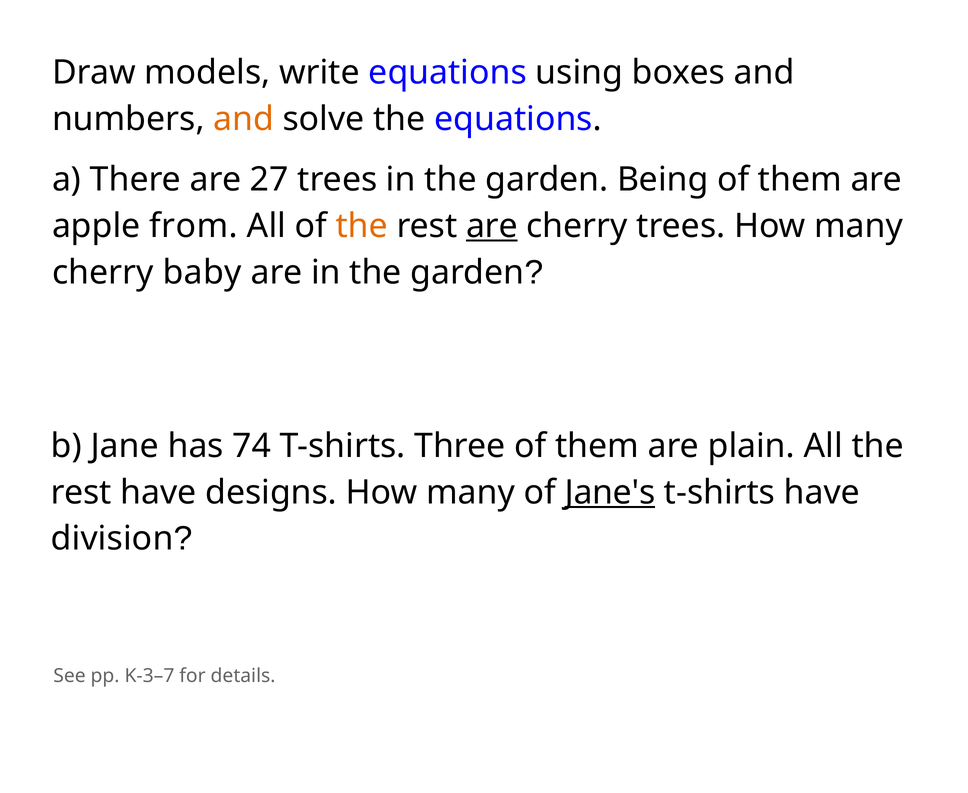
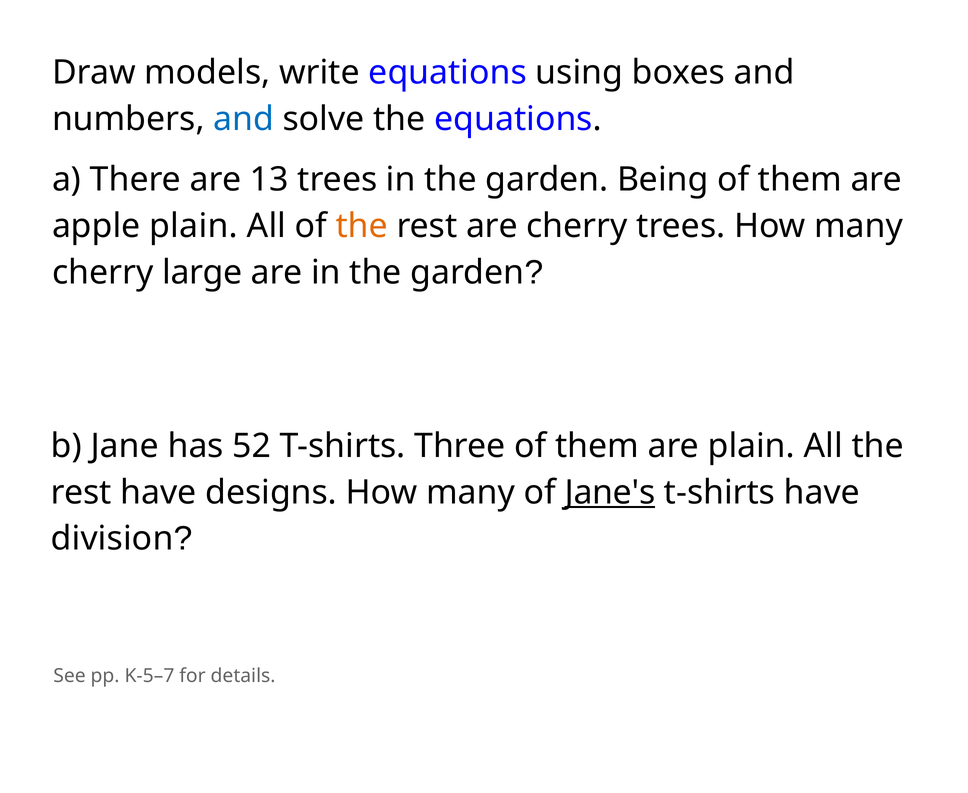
and at (244, 119) colour: orange -> blue
27: 27 -> 13
apple from: from -> plain
are at (492, 226) underline: present -> none
baby: baby -> large
74: 74 -> 52
K-3–7: K-3–7 -> K-5–7
